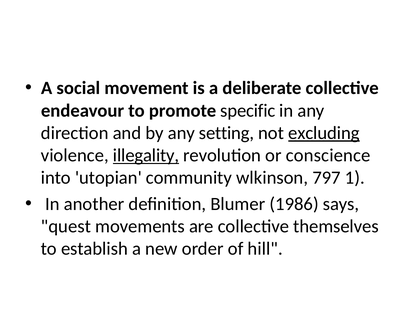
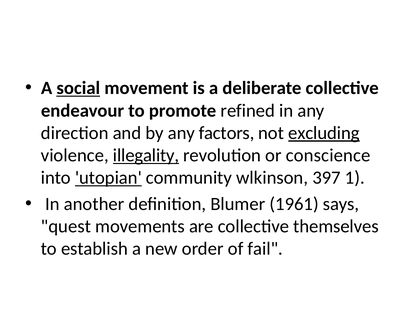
social underline: none -> present
specific: specific -> refined
setting: setting -> factors
utopian underline: none -> present
797: 797 -> 397
1986: 1986 -> 1961
hill: hill -> fail
